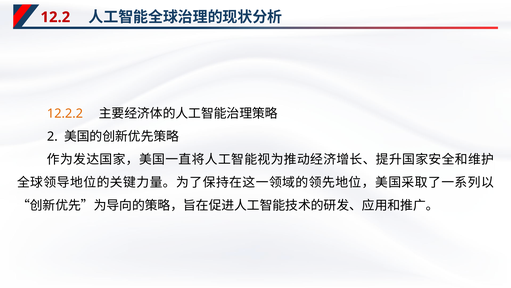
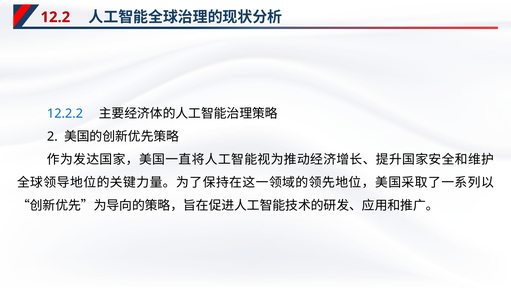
12.2.2 colour: orange -> blue
